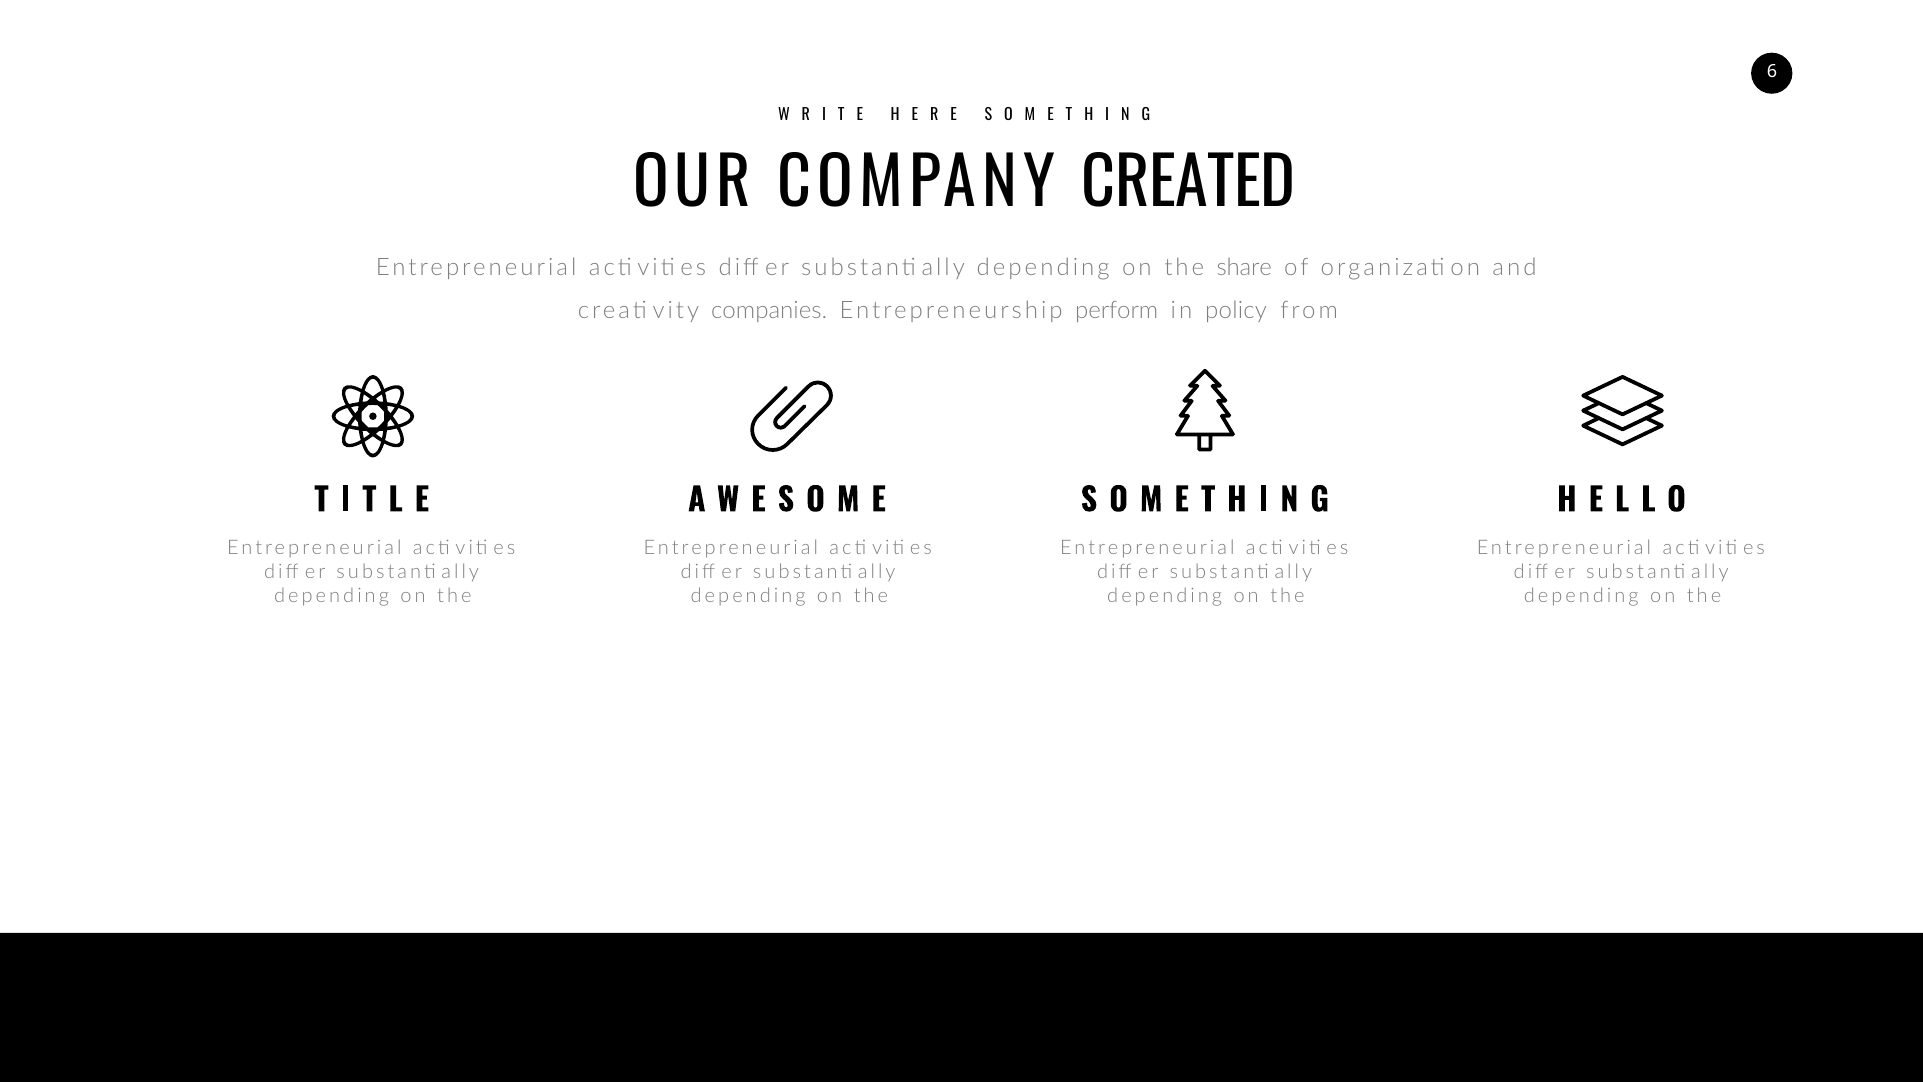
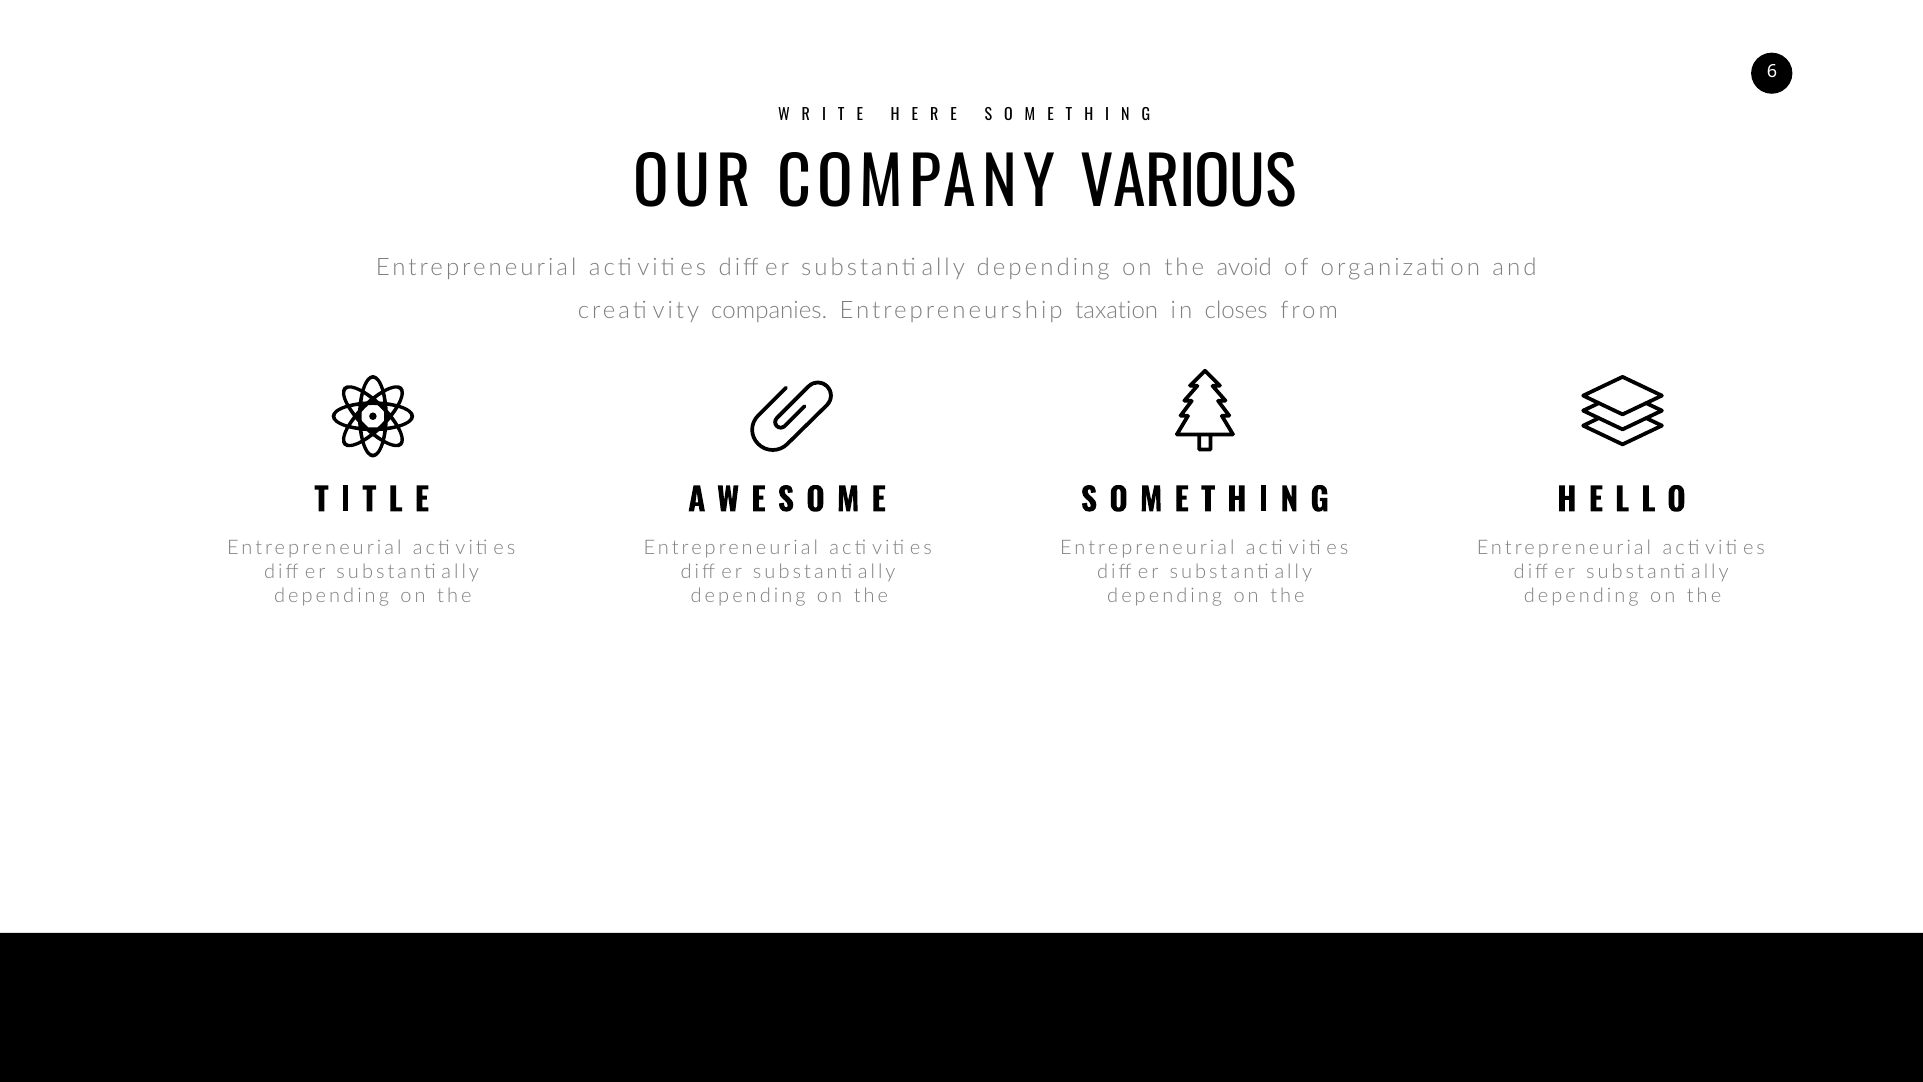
CREATED: CREATED -> VARIOUS
share: share -> avoid
perform: perform -> taxation
policy: policy -> closes
